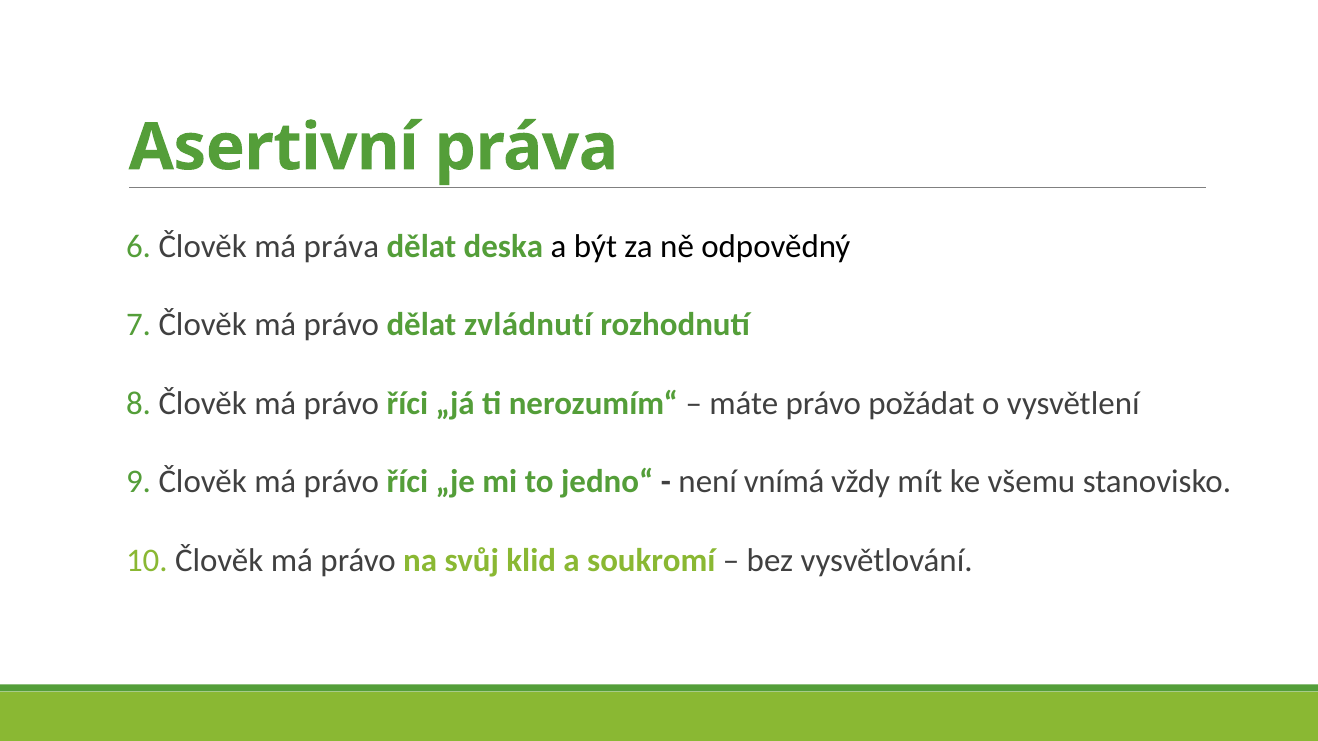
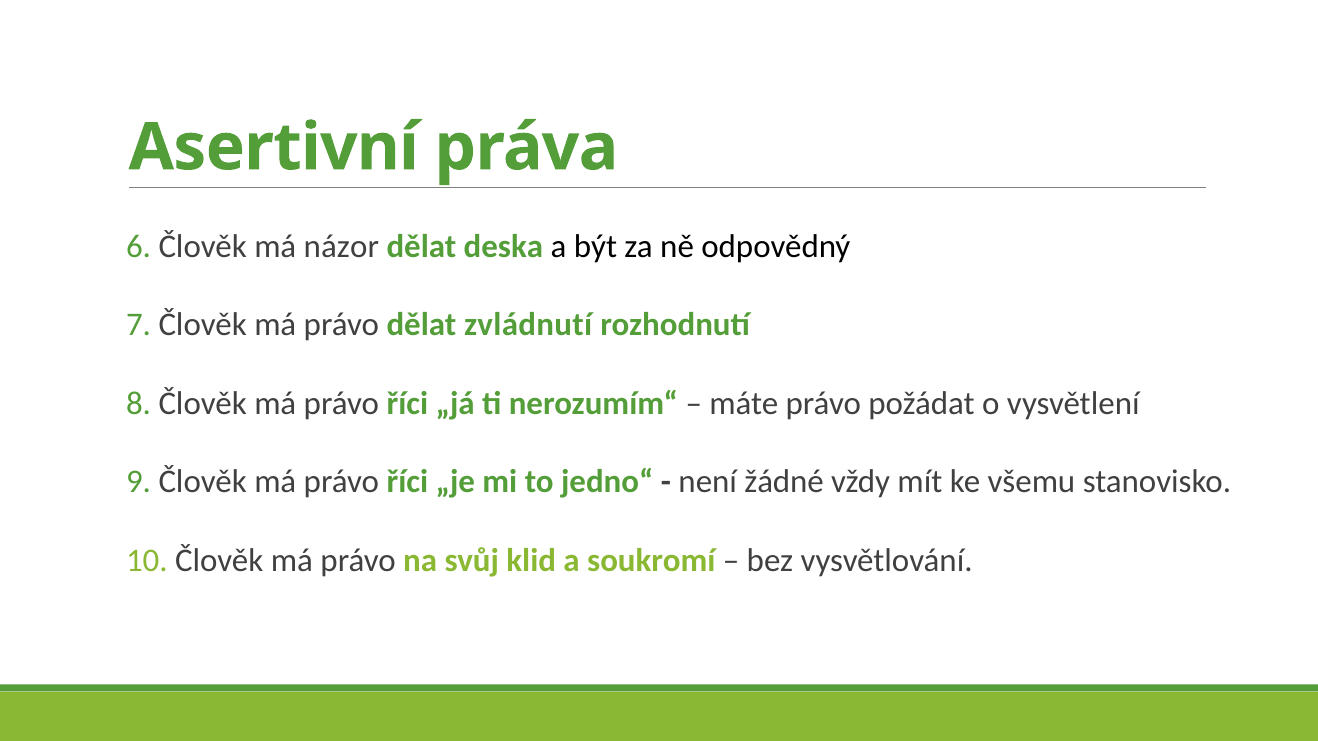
má práva: práva -> názor
vnímá: vnímá -> žádné
